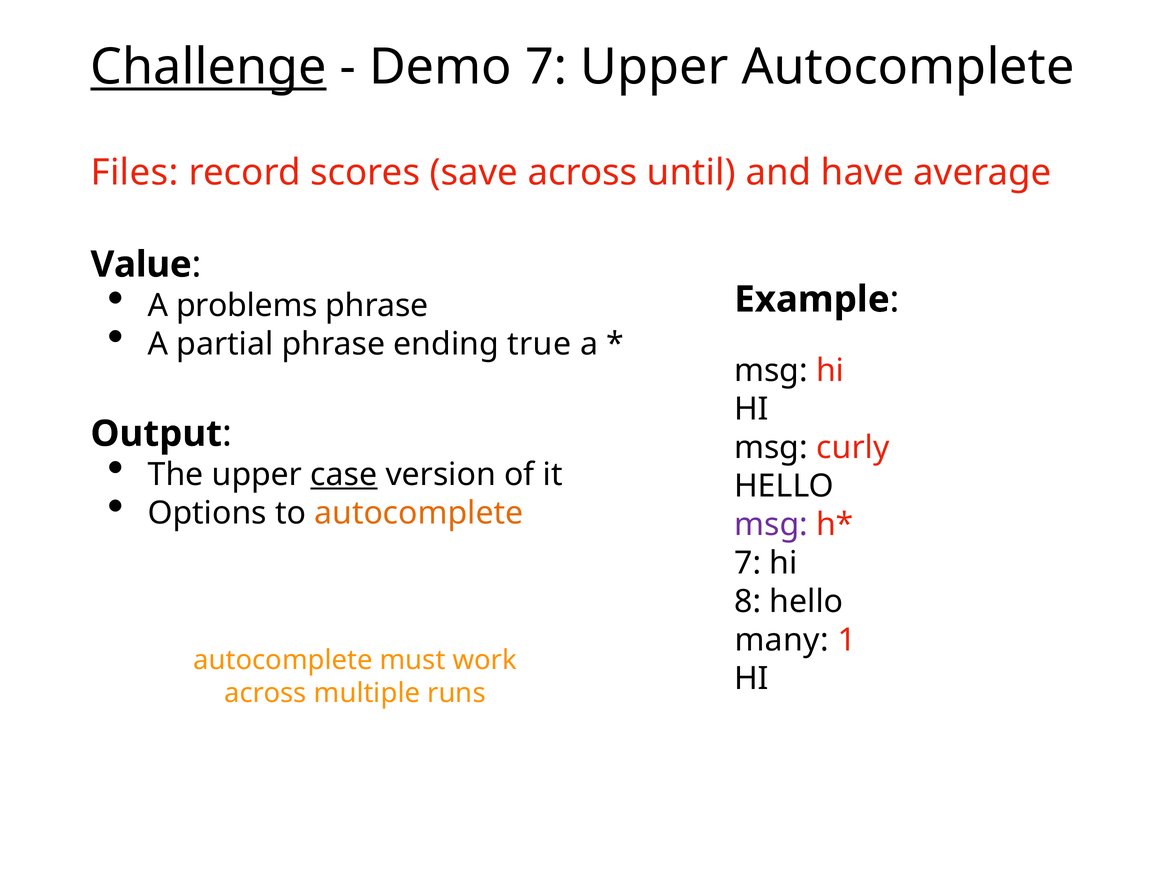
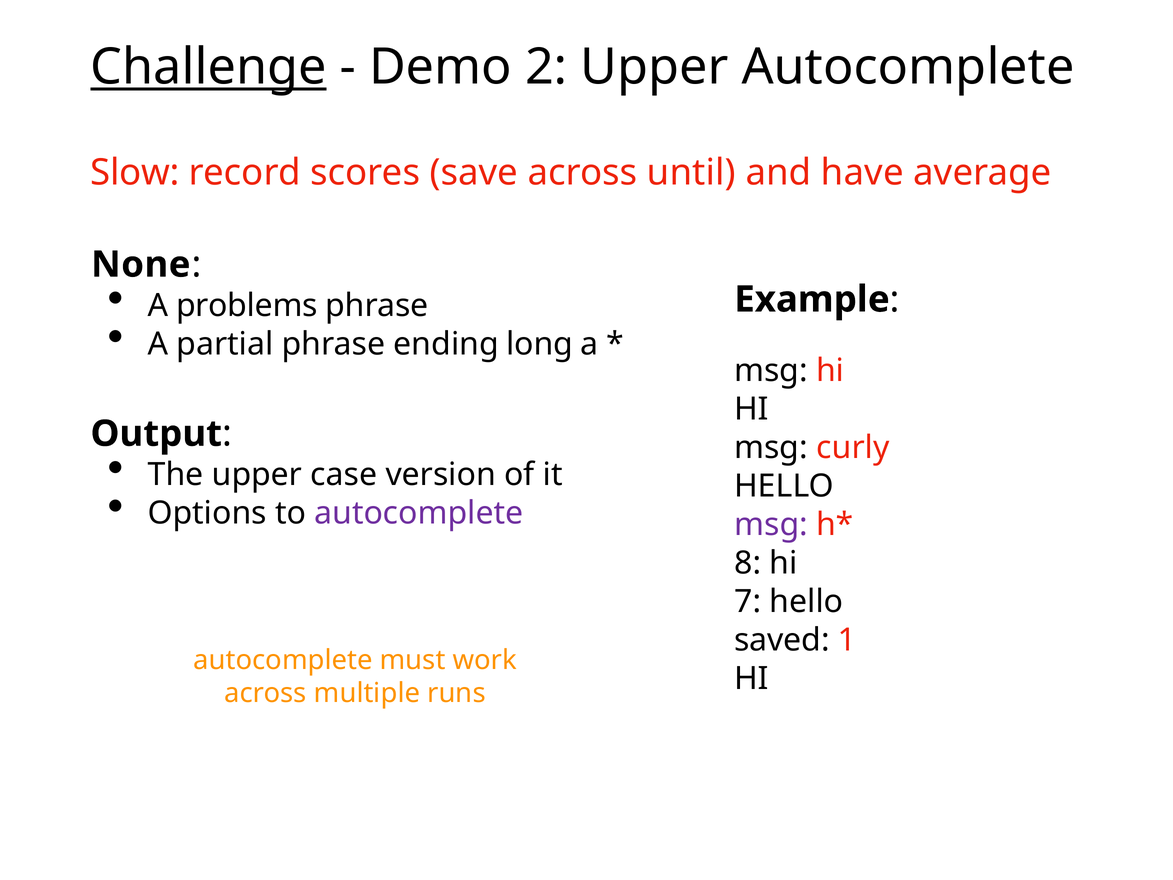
Demo 7: 7 -> 2
Files: Files -> Slow
Value: Value -> None
true: true -> long
case underline: present -> none
autocomplete at (419, 513) colour: orange -> purple
7 at (748, 563): 7 -> 8
8: 8 -> 7
many: many -> saved
